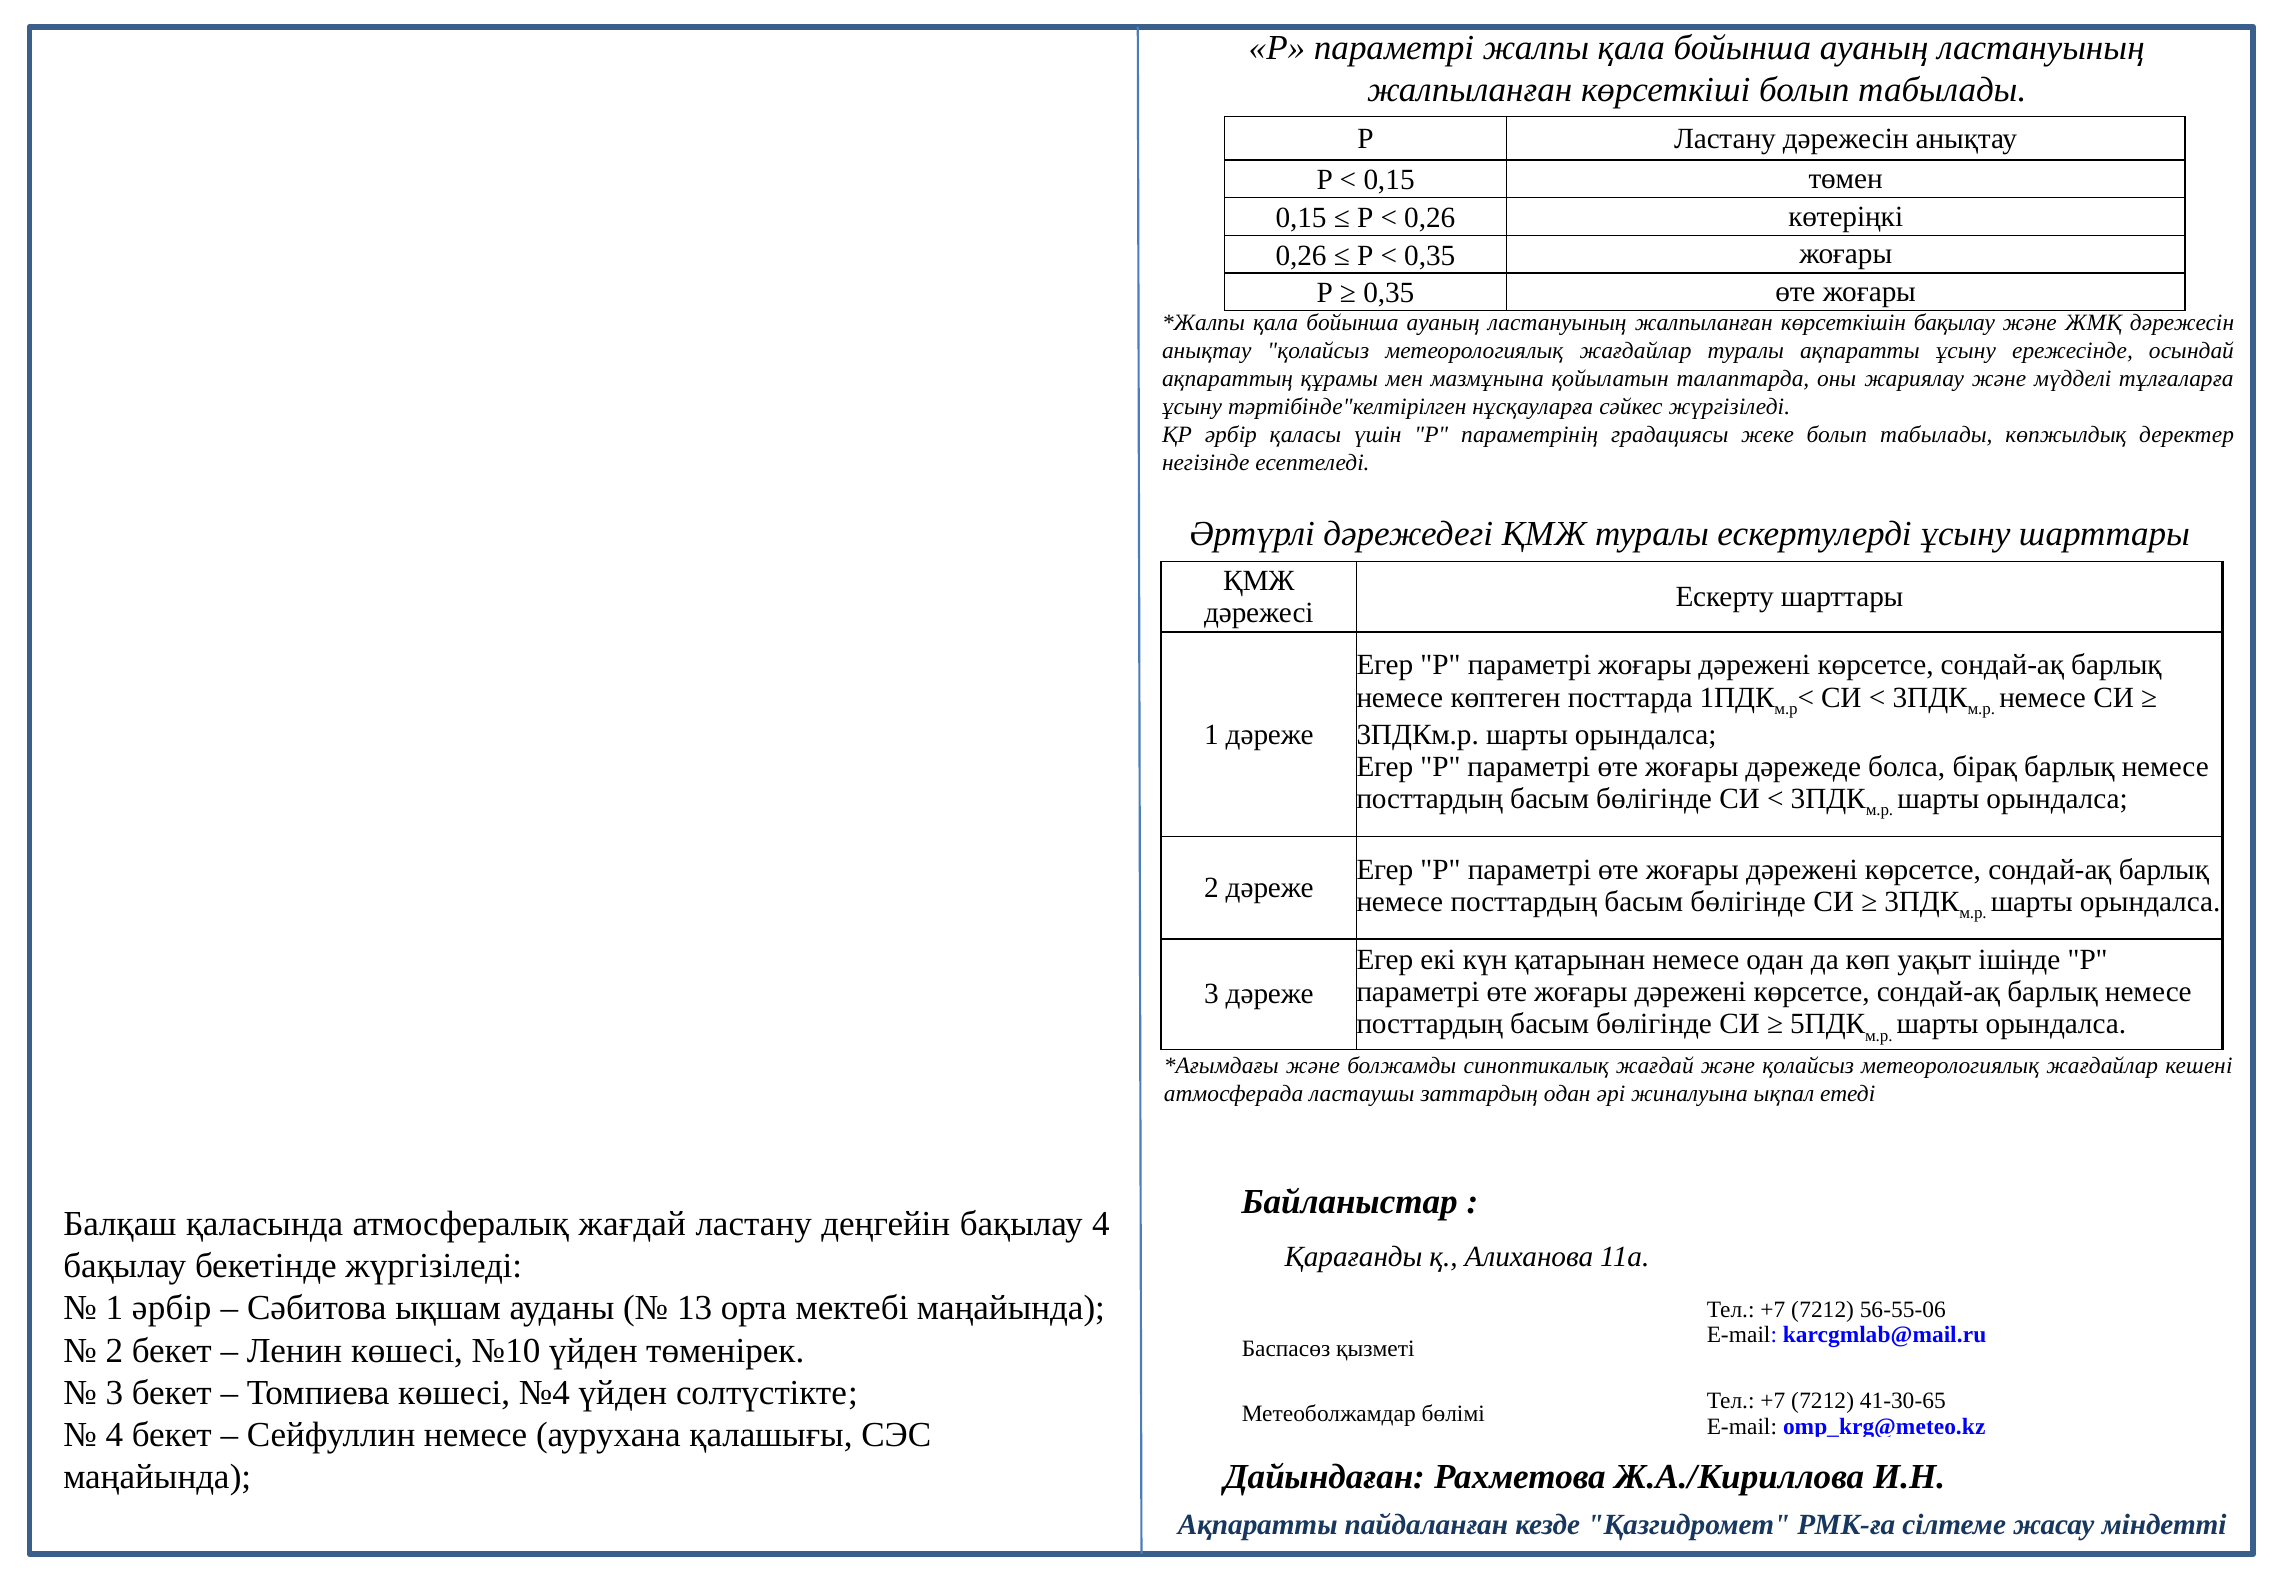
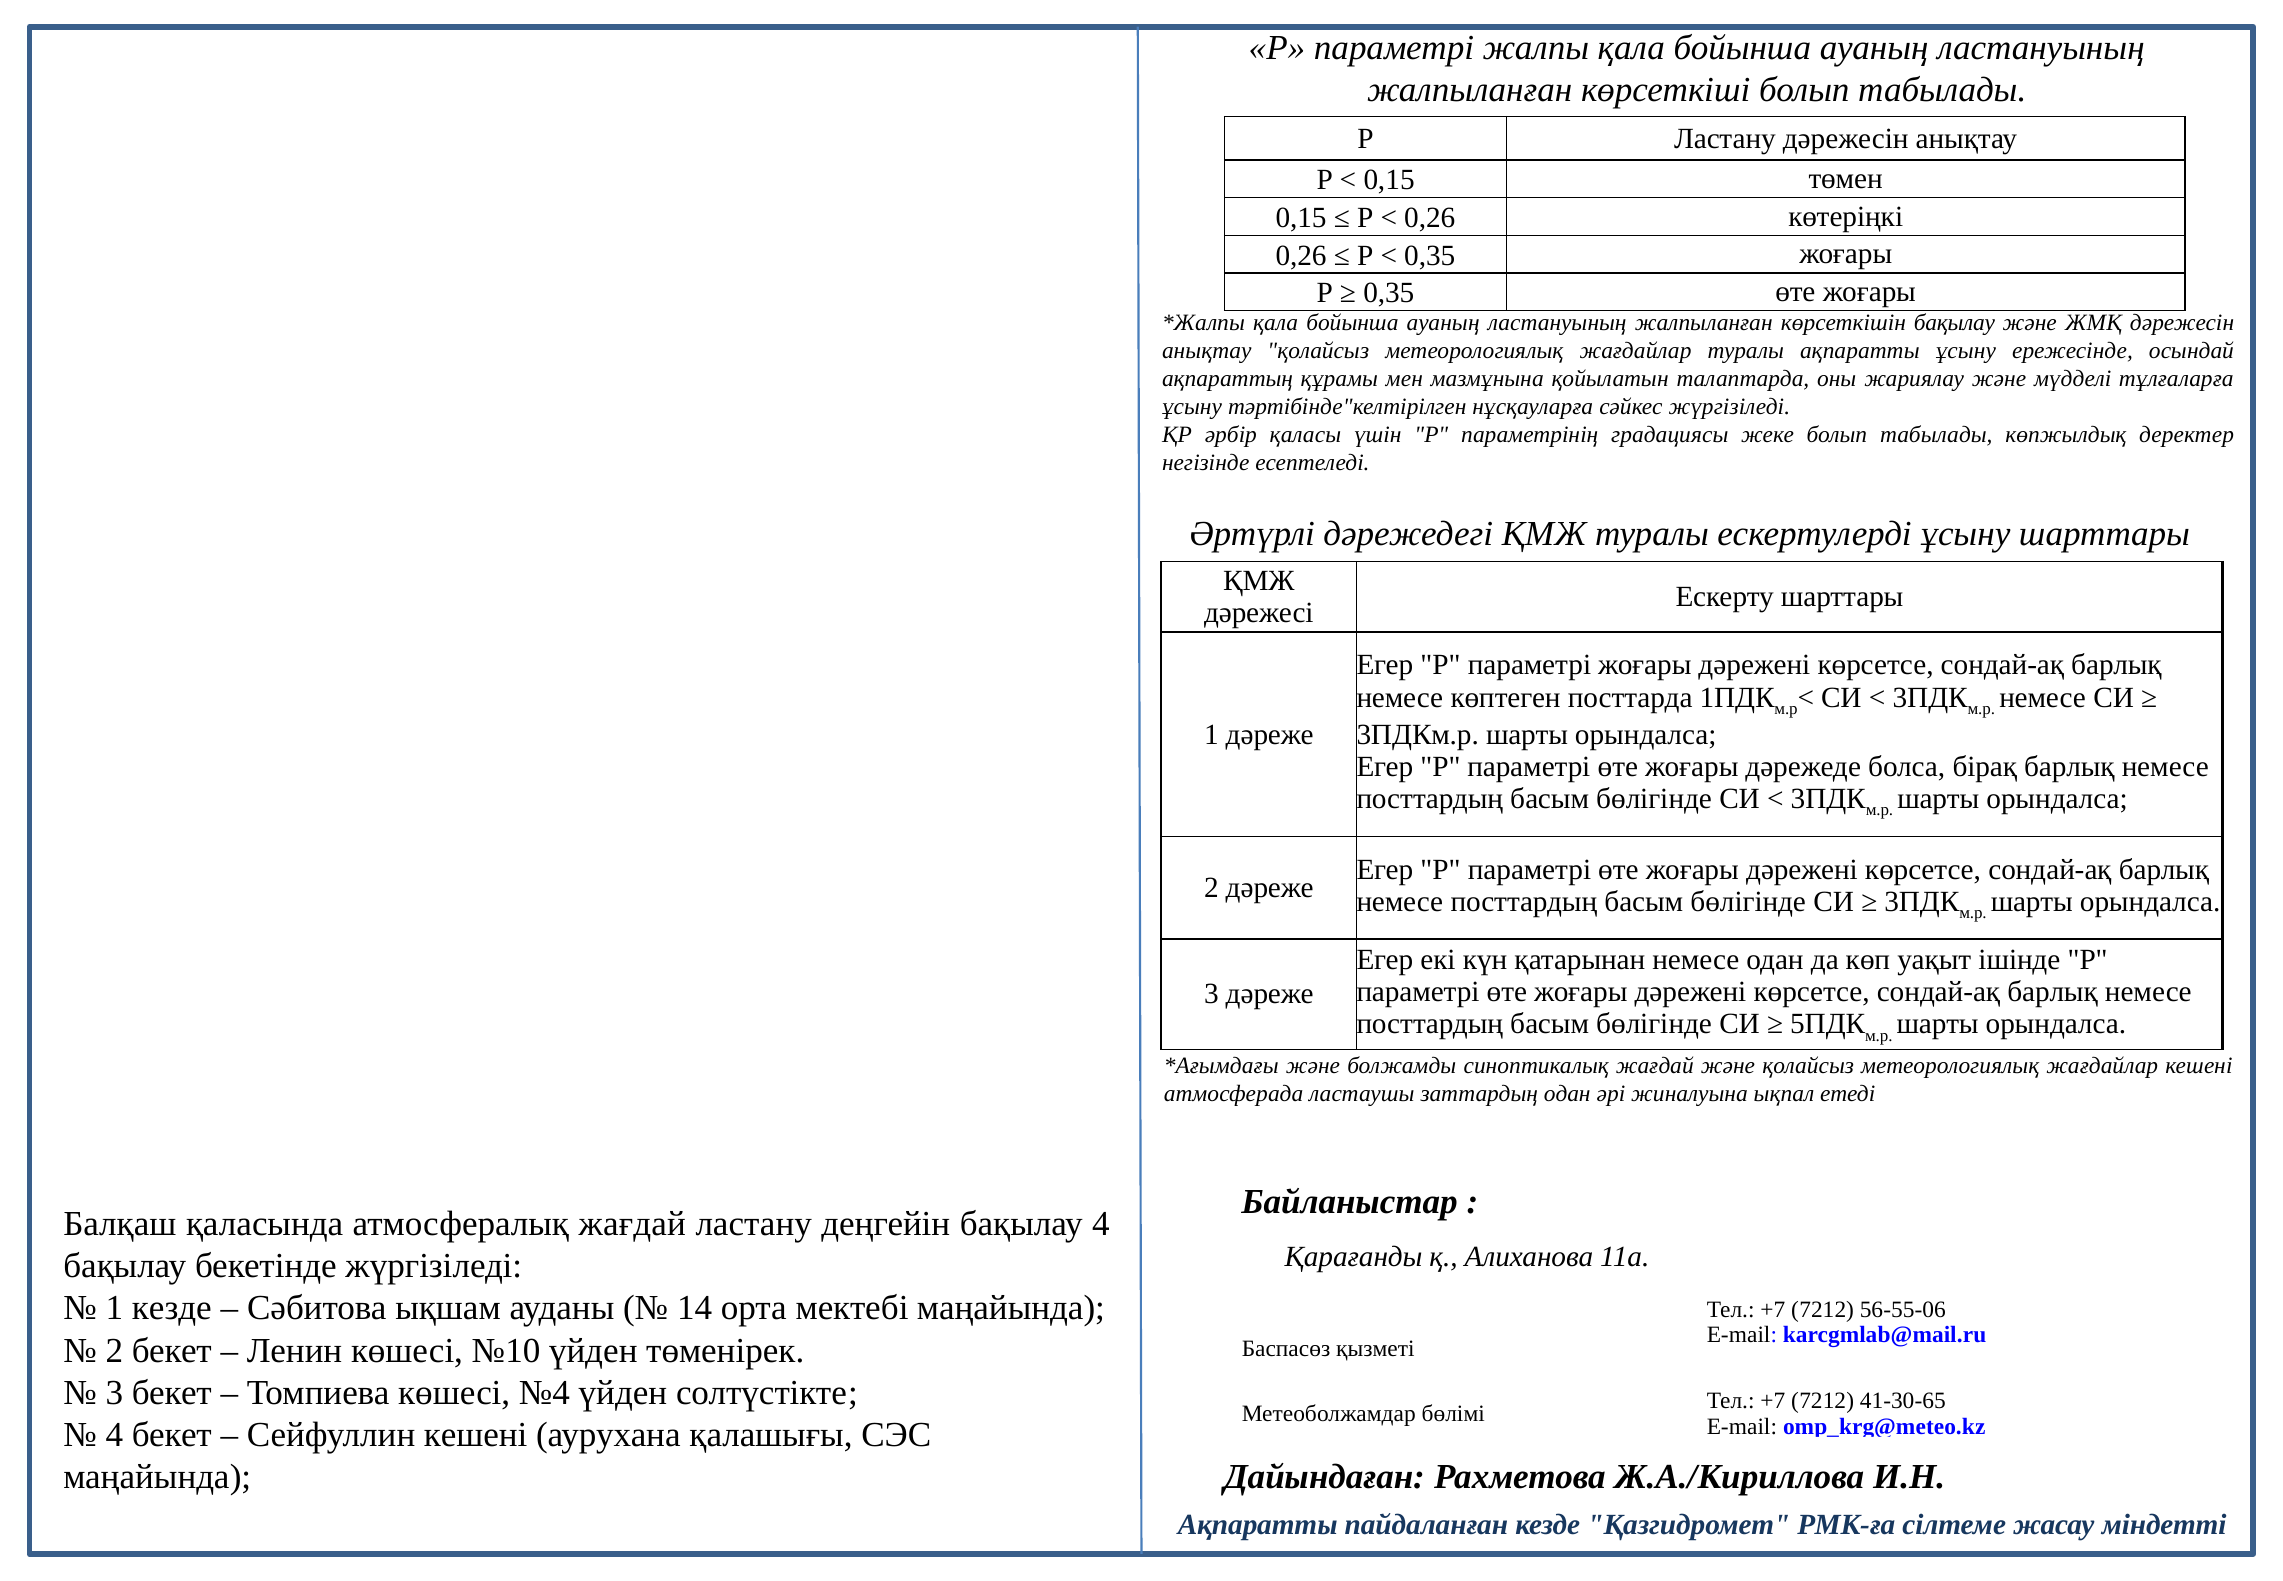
1 әрбір: әрбір -> кезде
13: 13 -> 14
Сейфуллин немесе: немесе -> кешені
